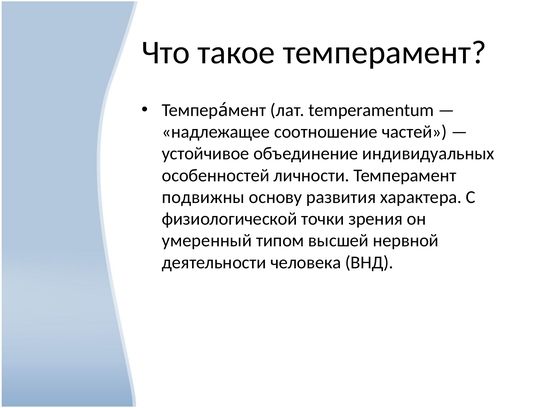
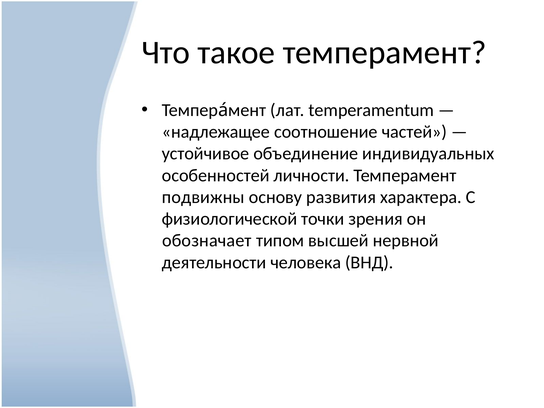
умеренный: умеренный -> обозначает
